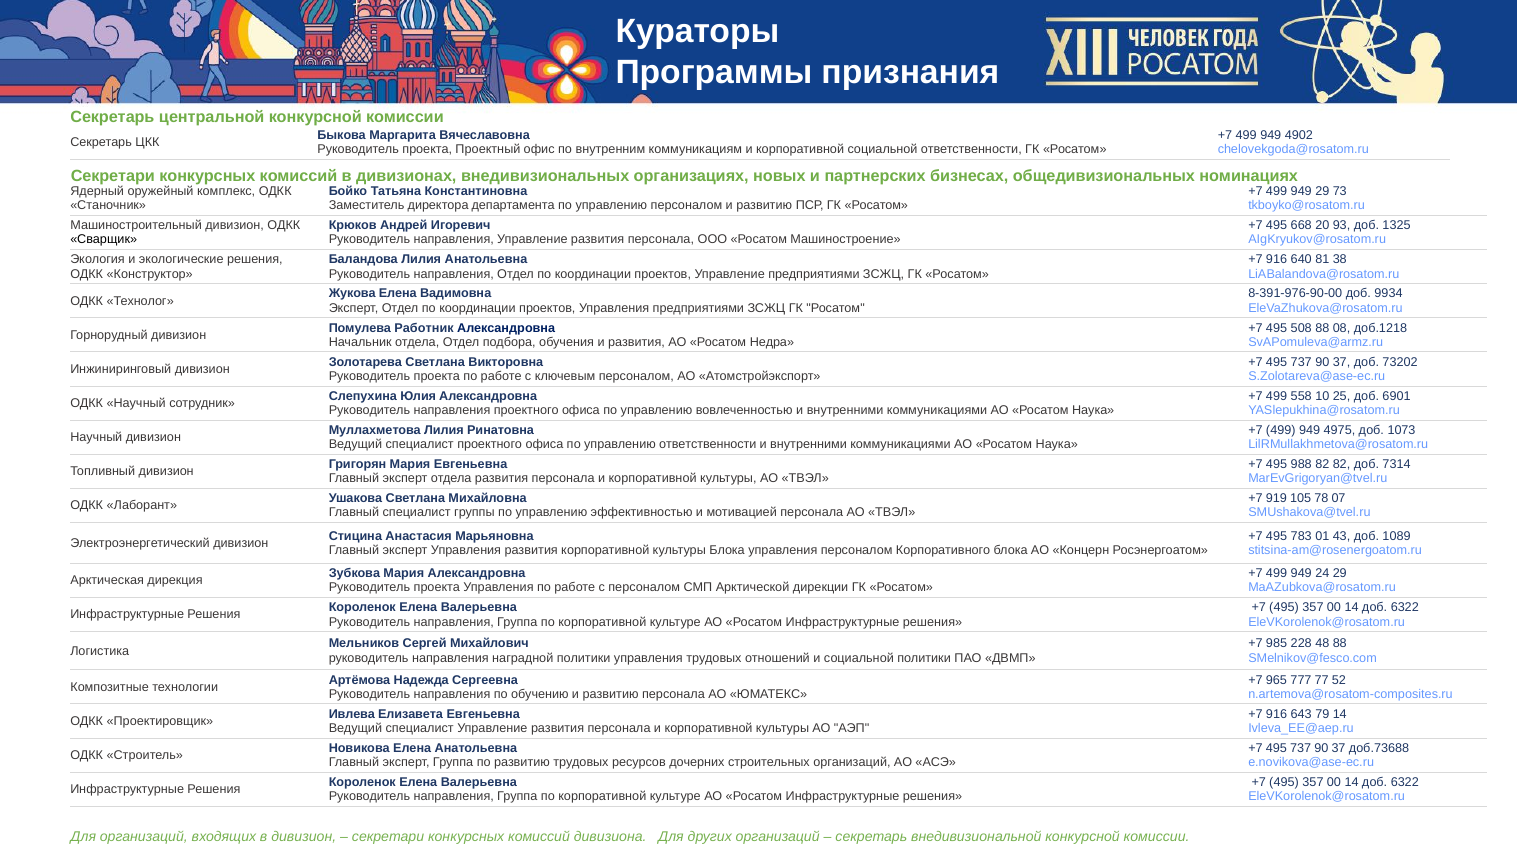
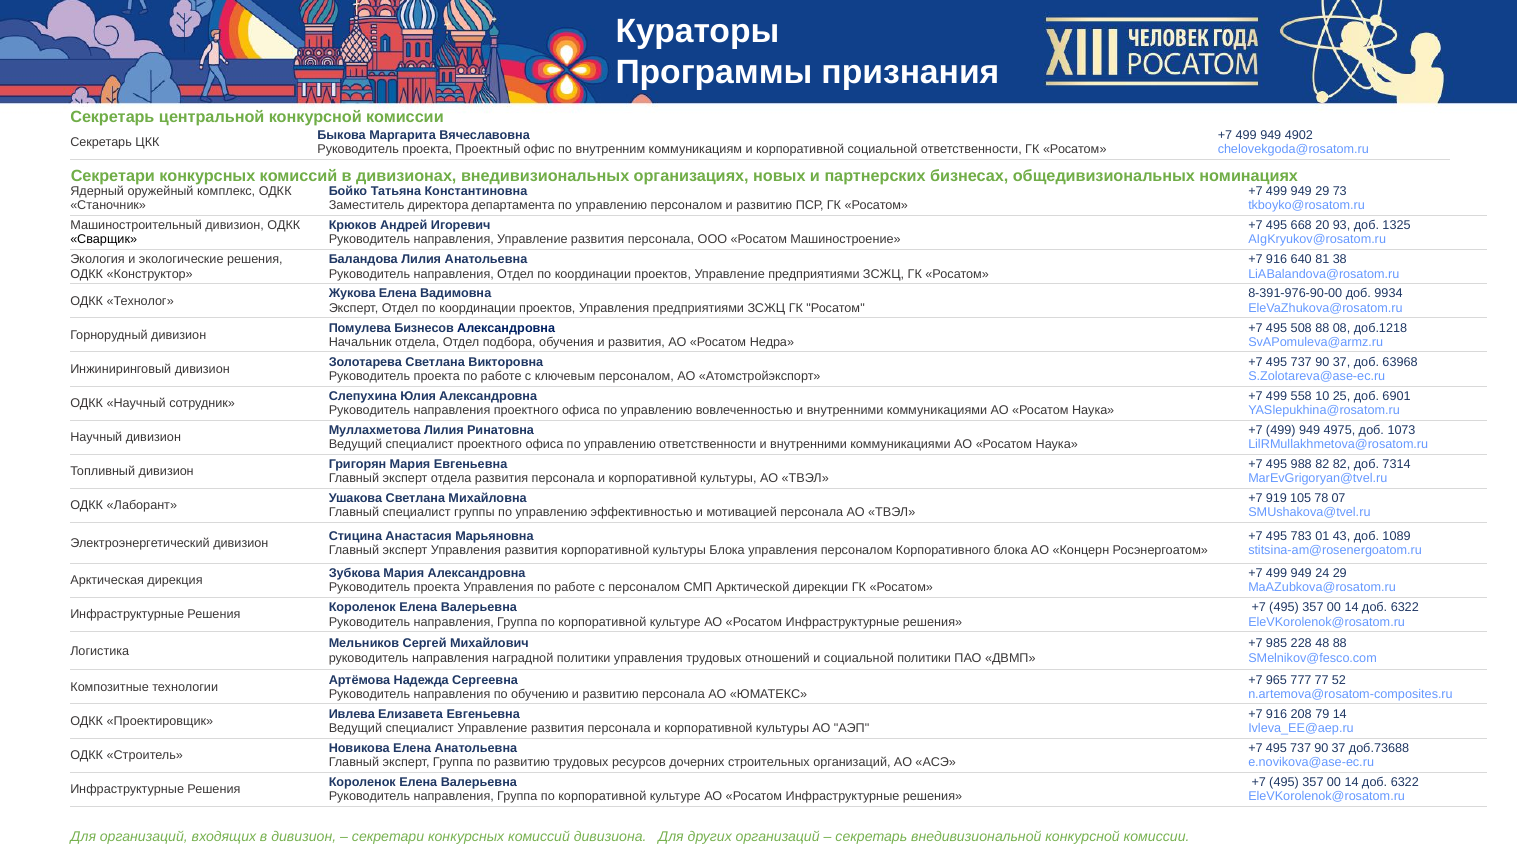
Работник: Работник -> Бизнесов
73202: 73202 -> 63968
643: 643 -> 208
